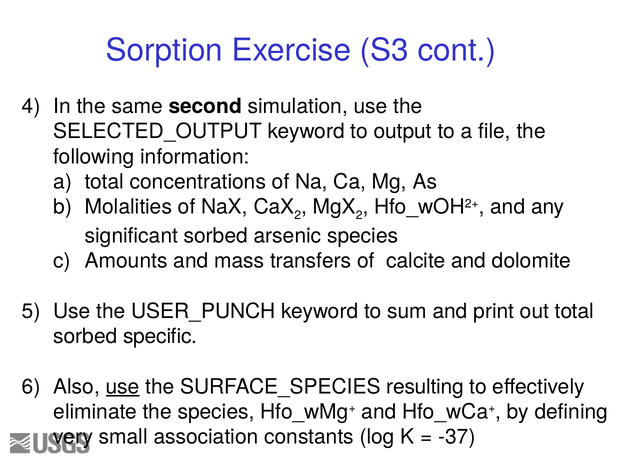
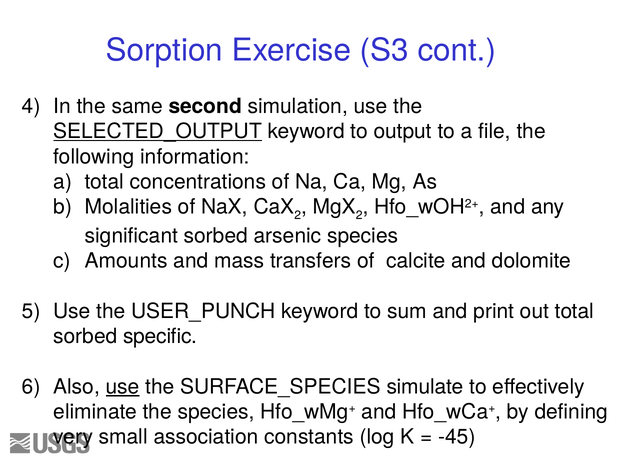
SELECTED_OUTPUT underline: none -> present
resulting: resulting -> simulate
-37: -37 -> -45
